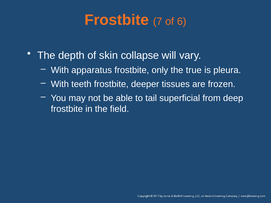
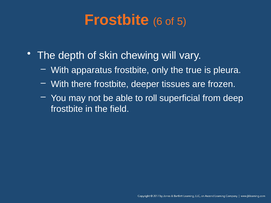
7: 7 -> 6
6: 6 -> 5
collapse: collapse -> chewing
teeth: teeth -> there
tail: tail -> roll
